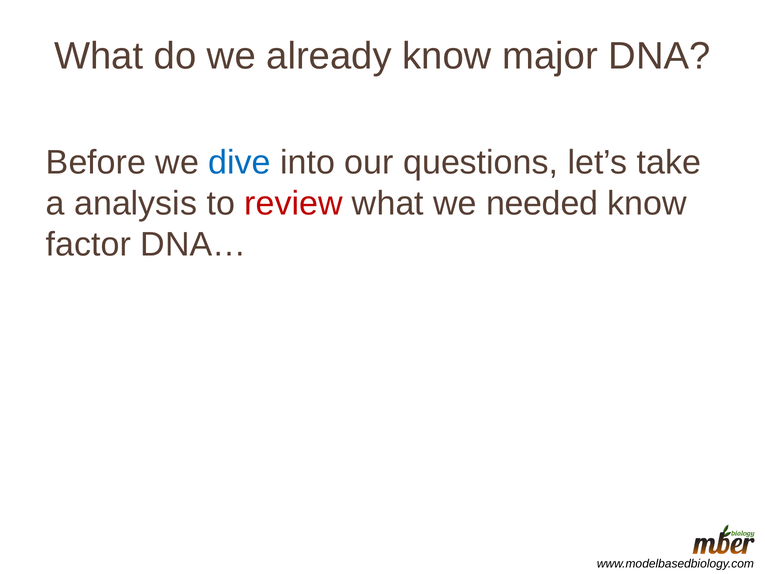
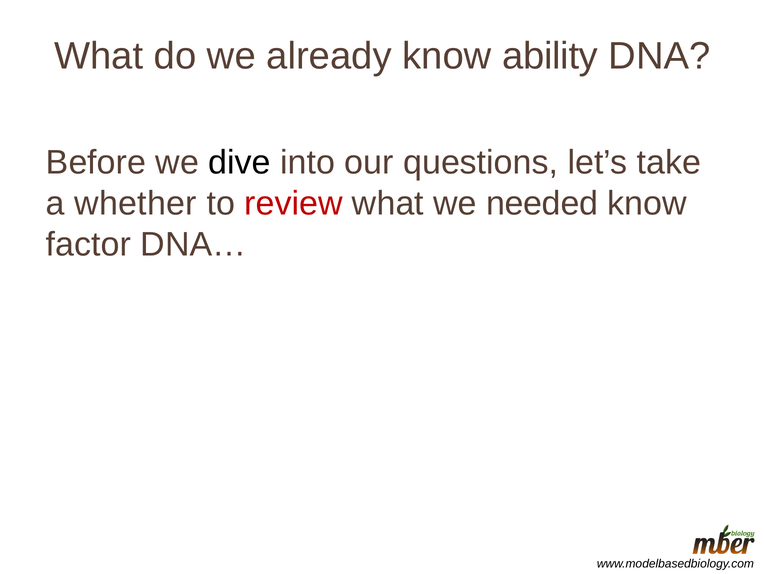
major: major -> ability
dive colour: blue -> black
analysis: analysis -> whether
